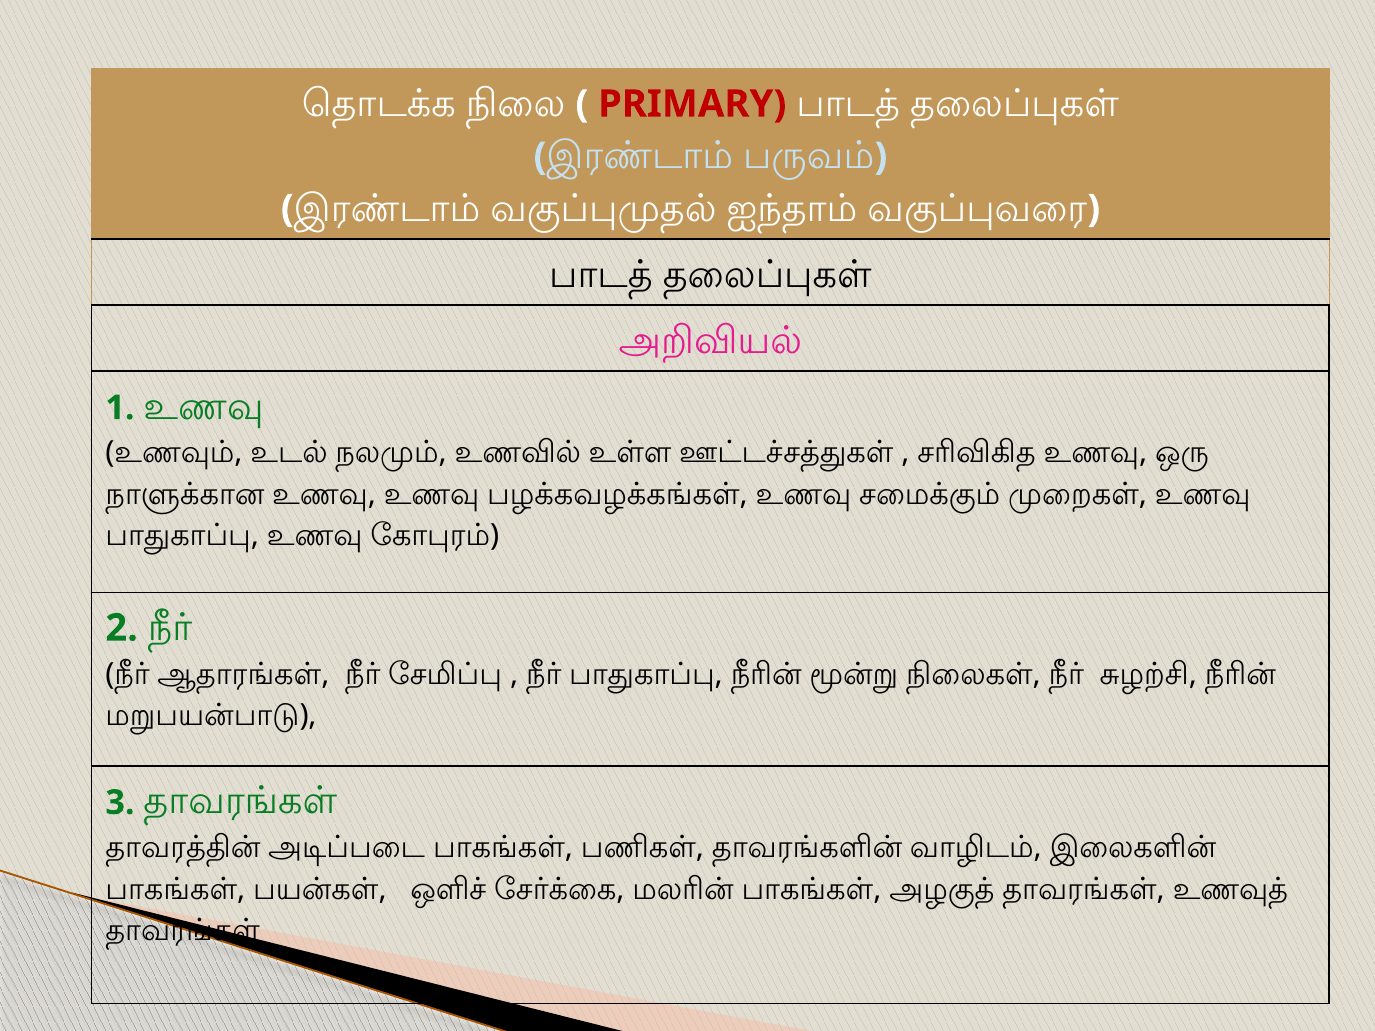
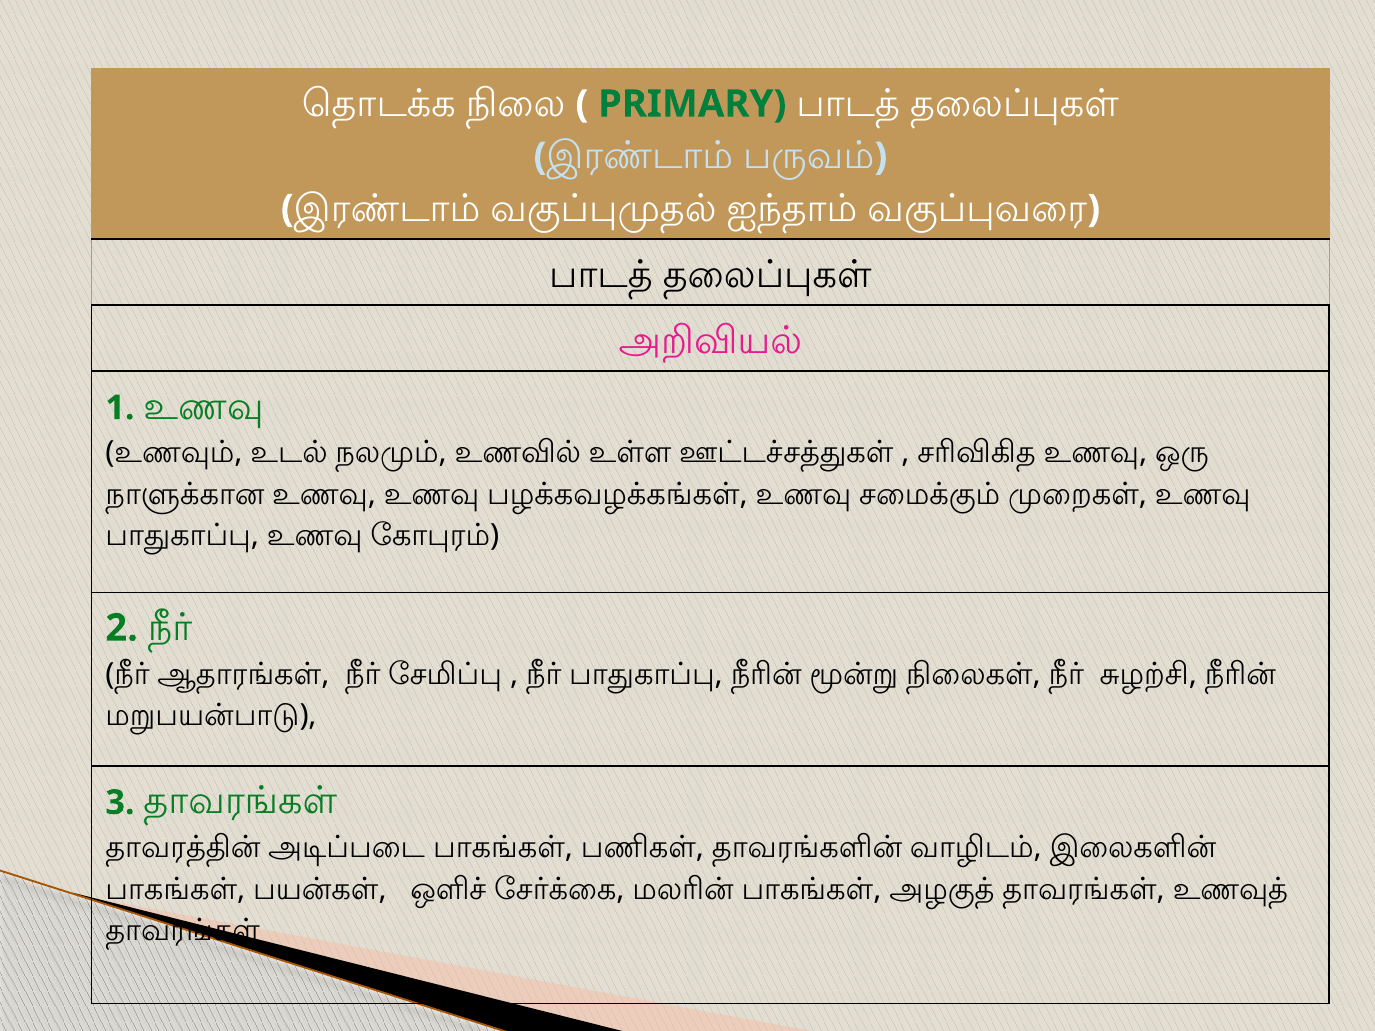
PRIMARY colour: red -> green
